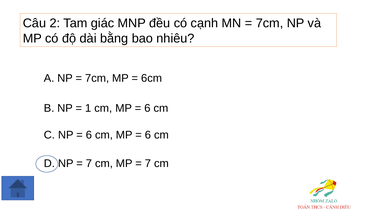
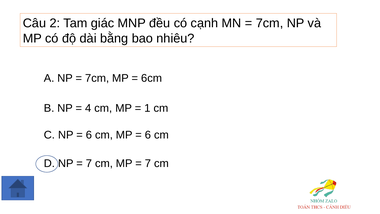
1: 1 -> 4
6 at (147, 108): 6 -> 1
